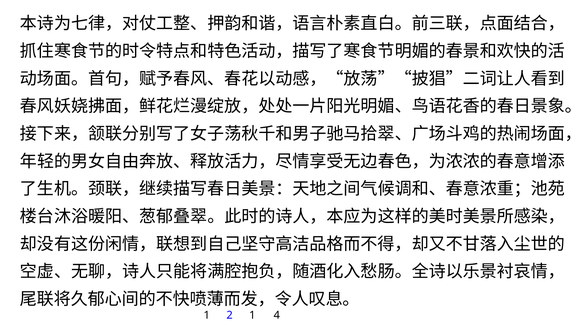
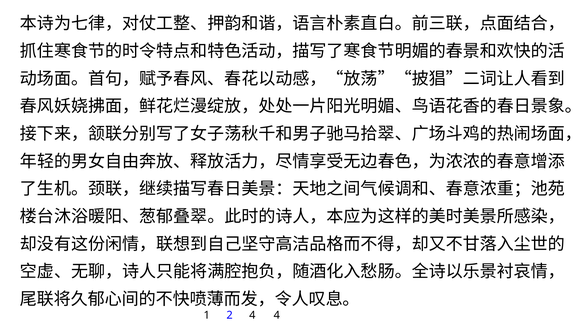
2 1: 1 -> 4
